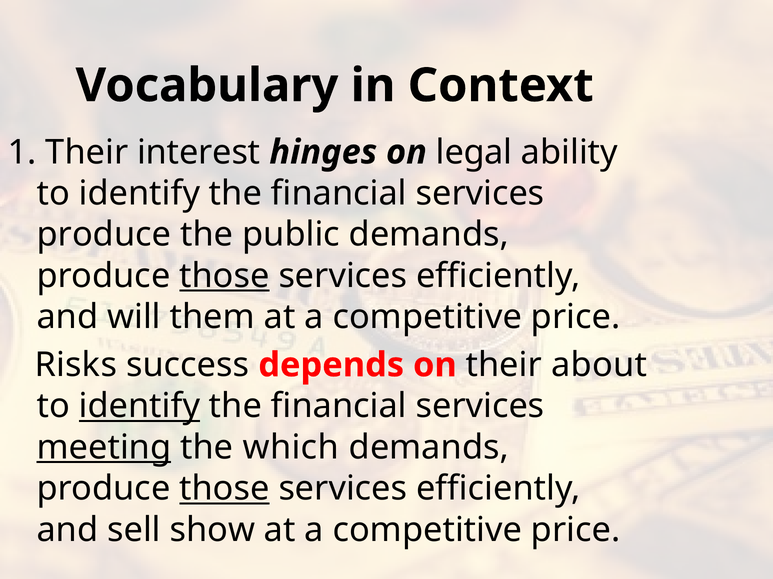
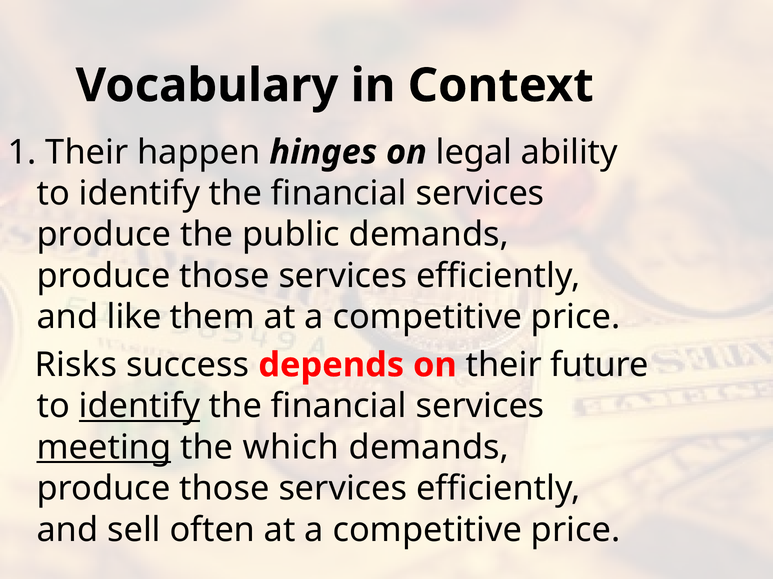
interest: interest -> happen
those at (224, 276) underline: present -> none
will: will -> like
about: about -> future
those at (224, 489) underline: present -> none
show: show -> often
